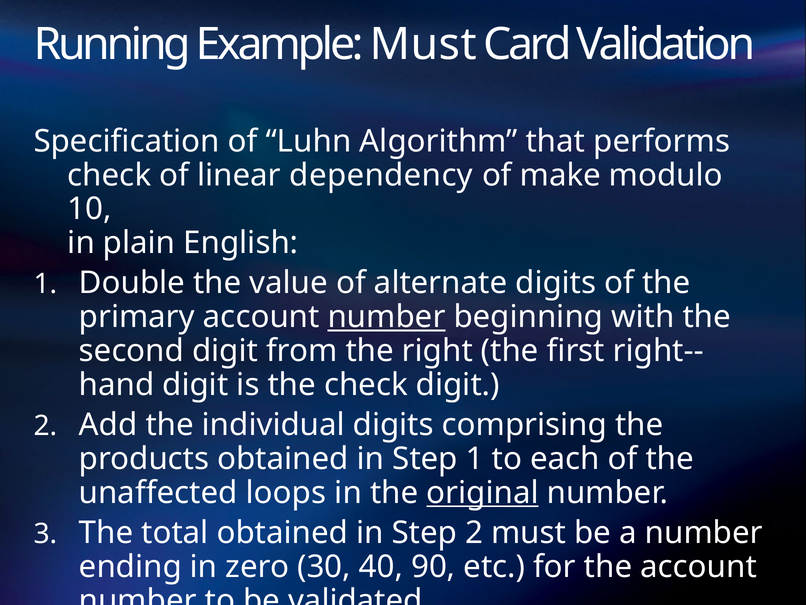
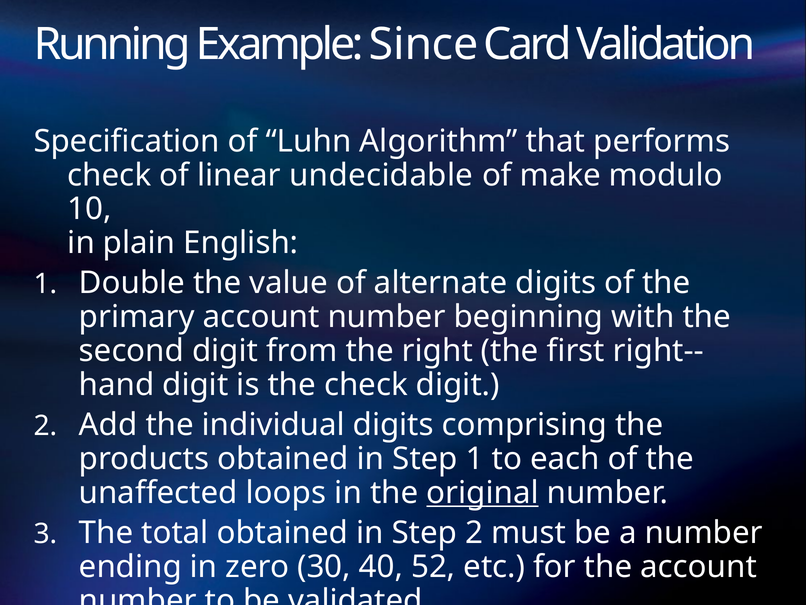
Example Must: Must -> Since
dependency: dependency -> undecidable
number at (387, 317) underline: present -> none
90: 90 -> 52
